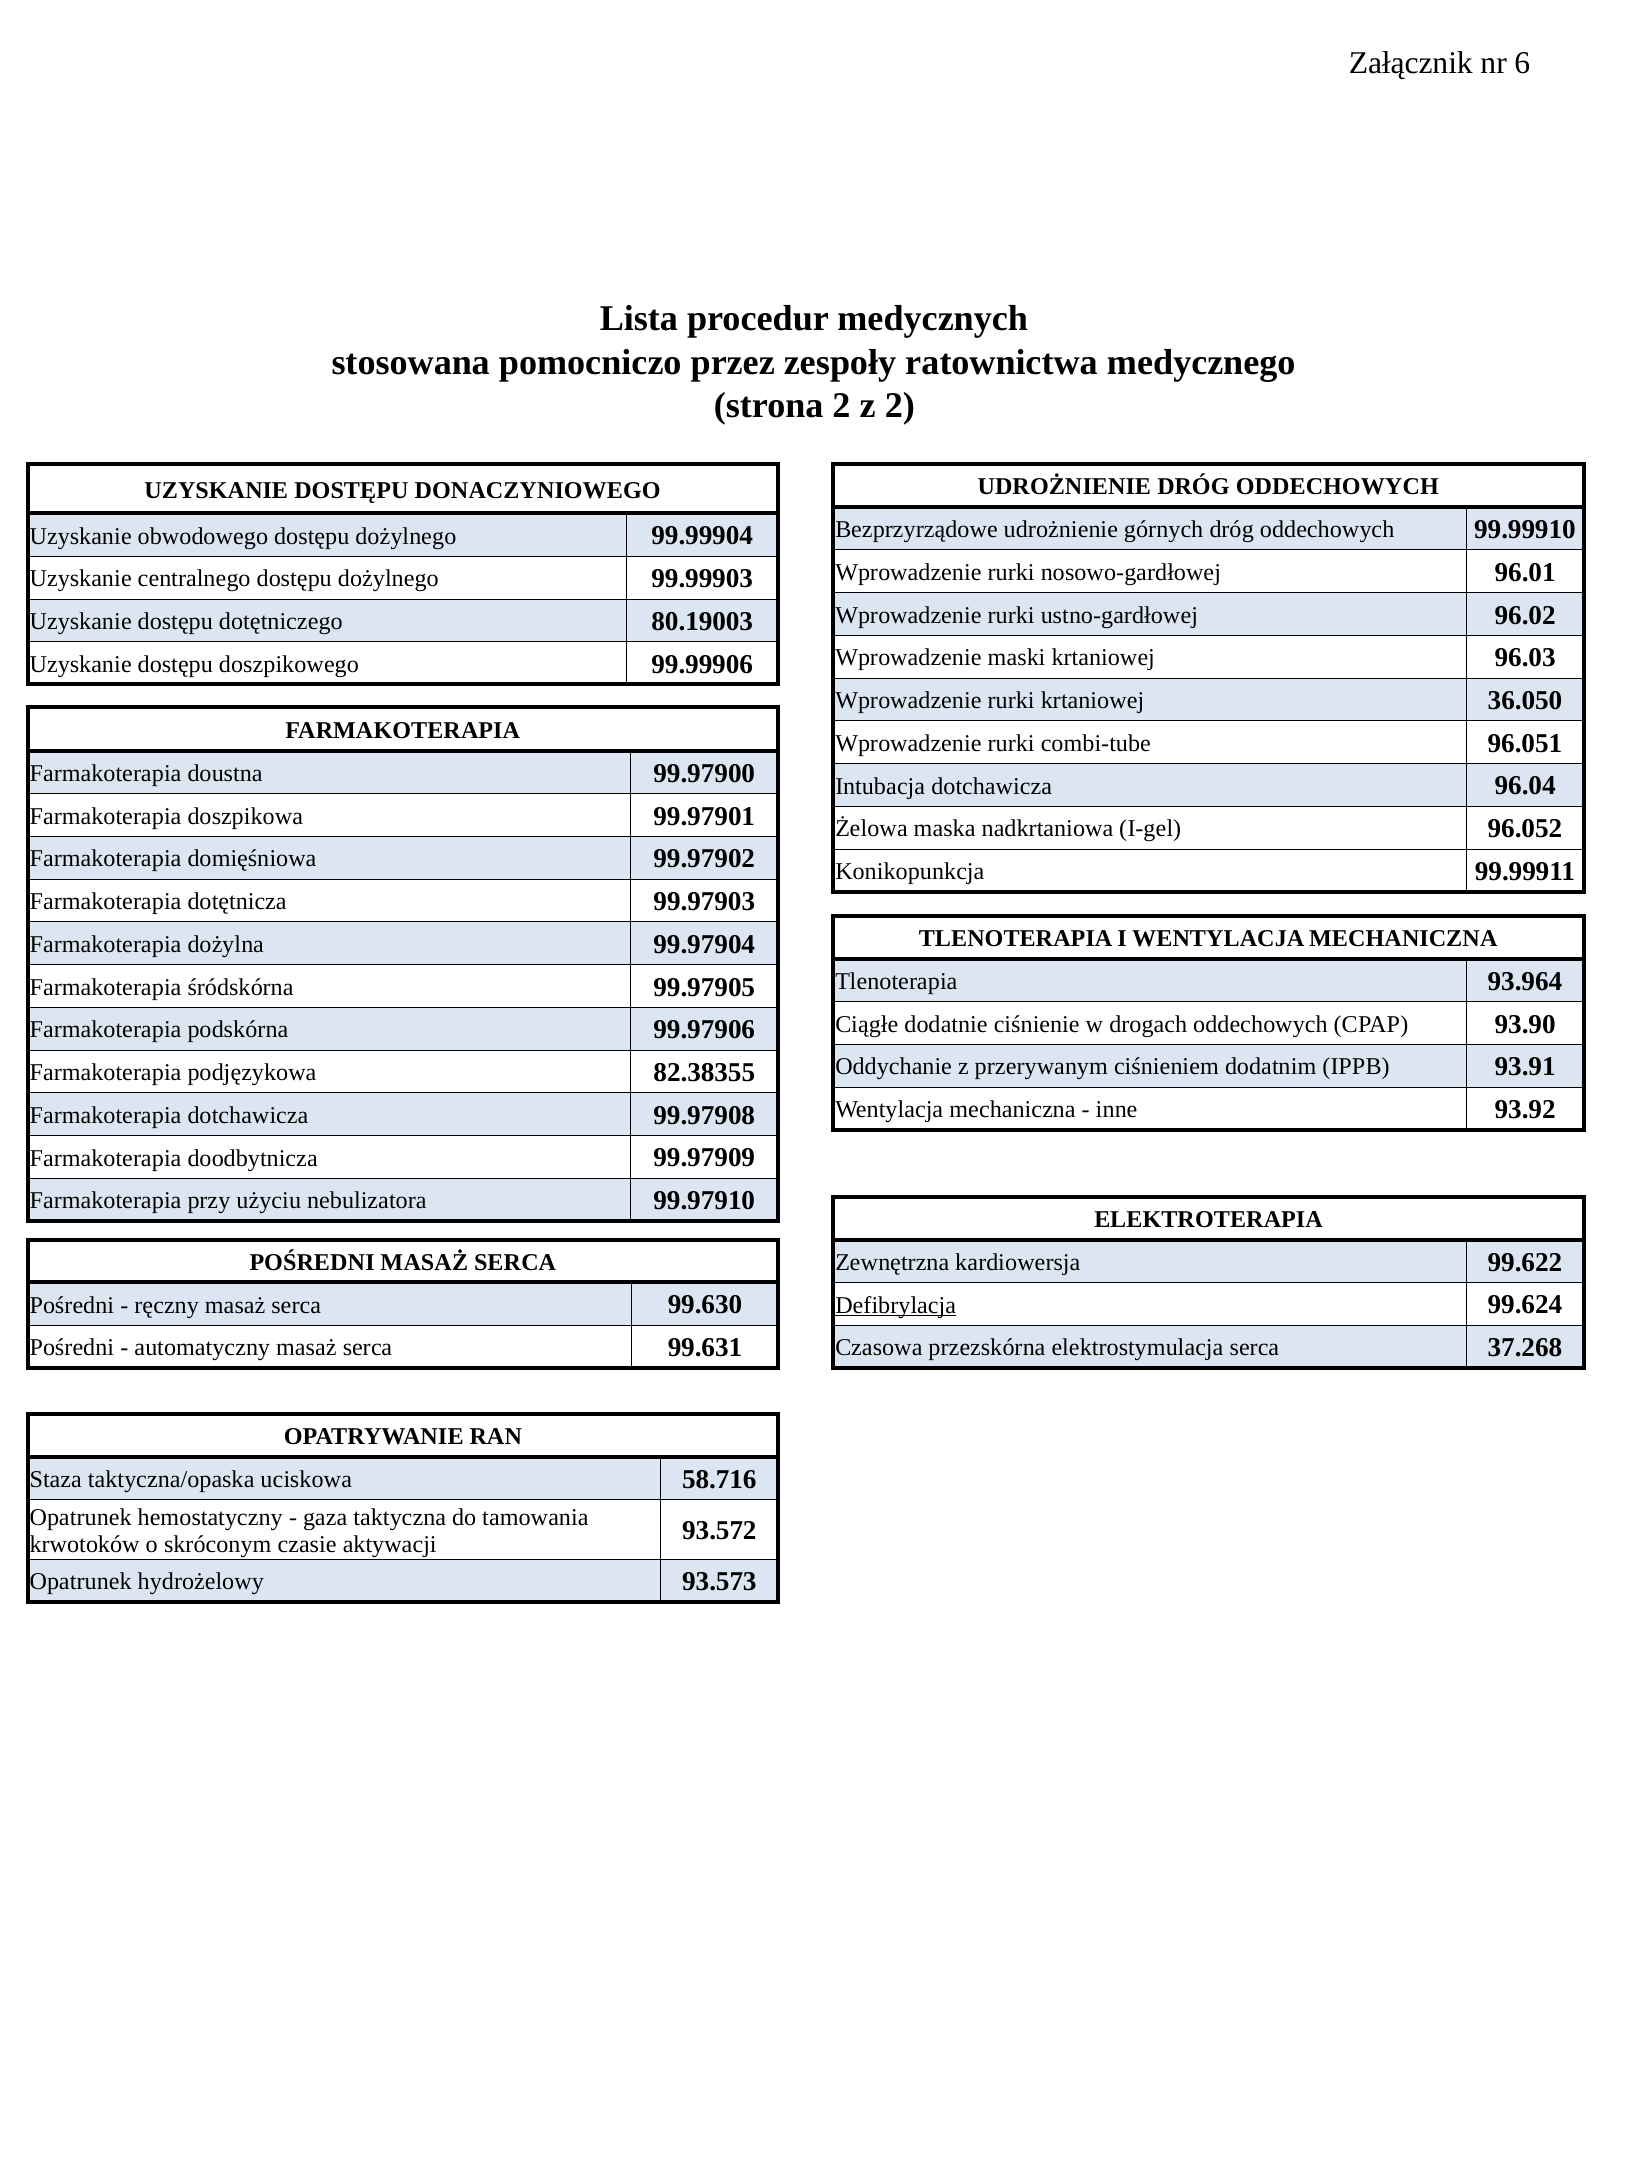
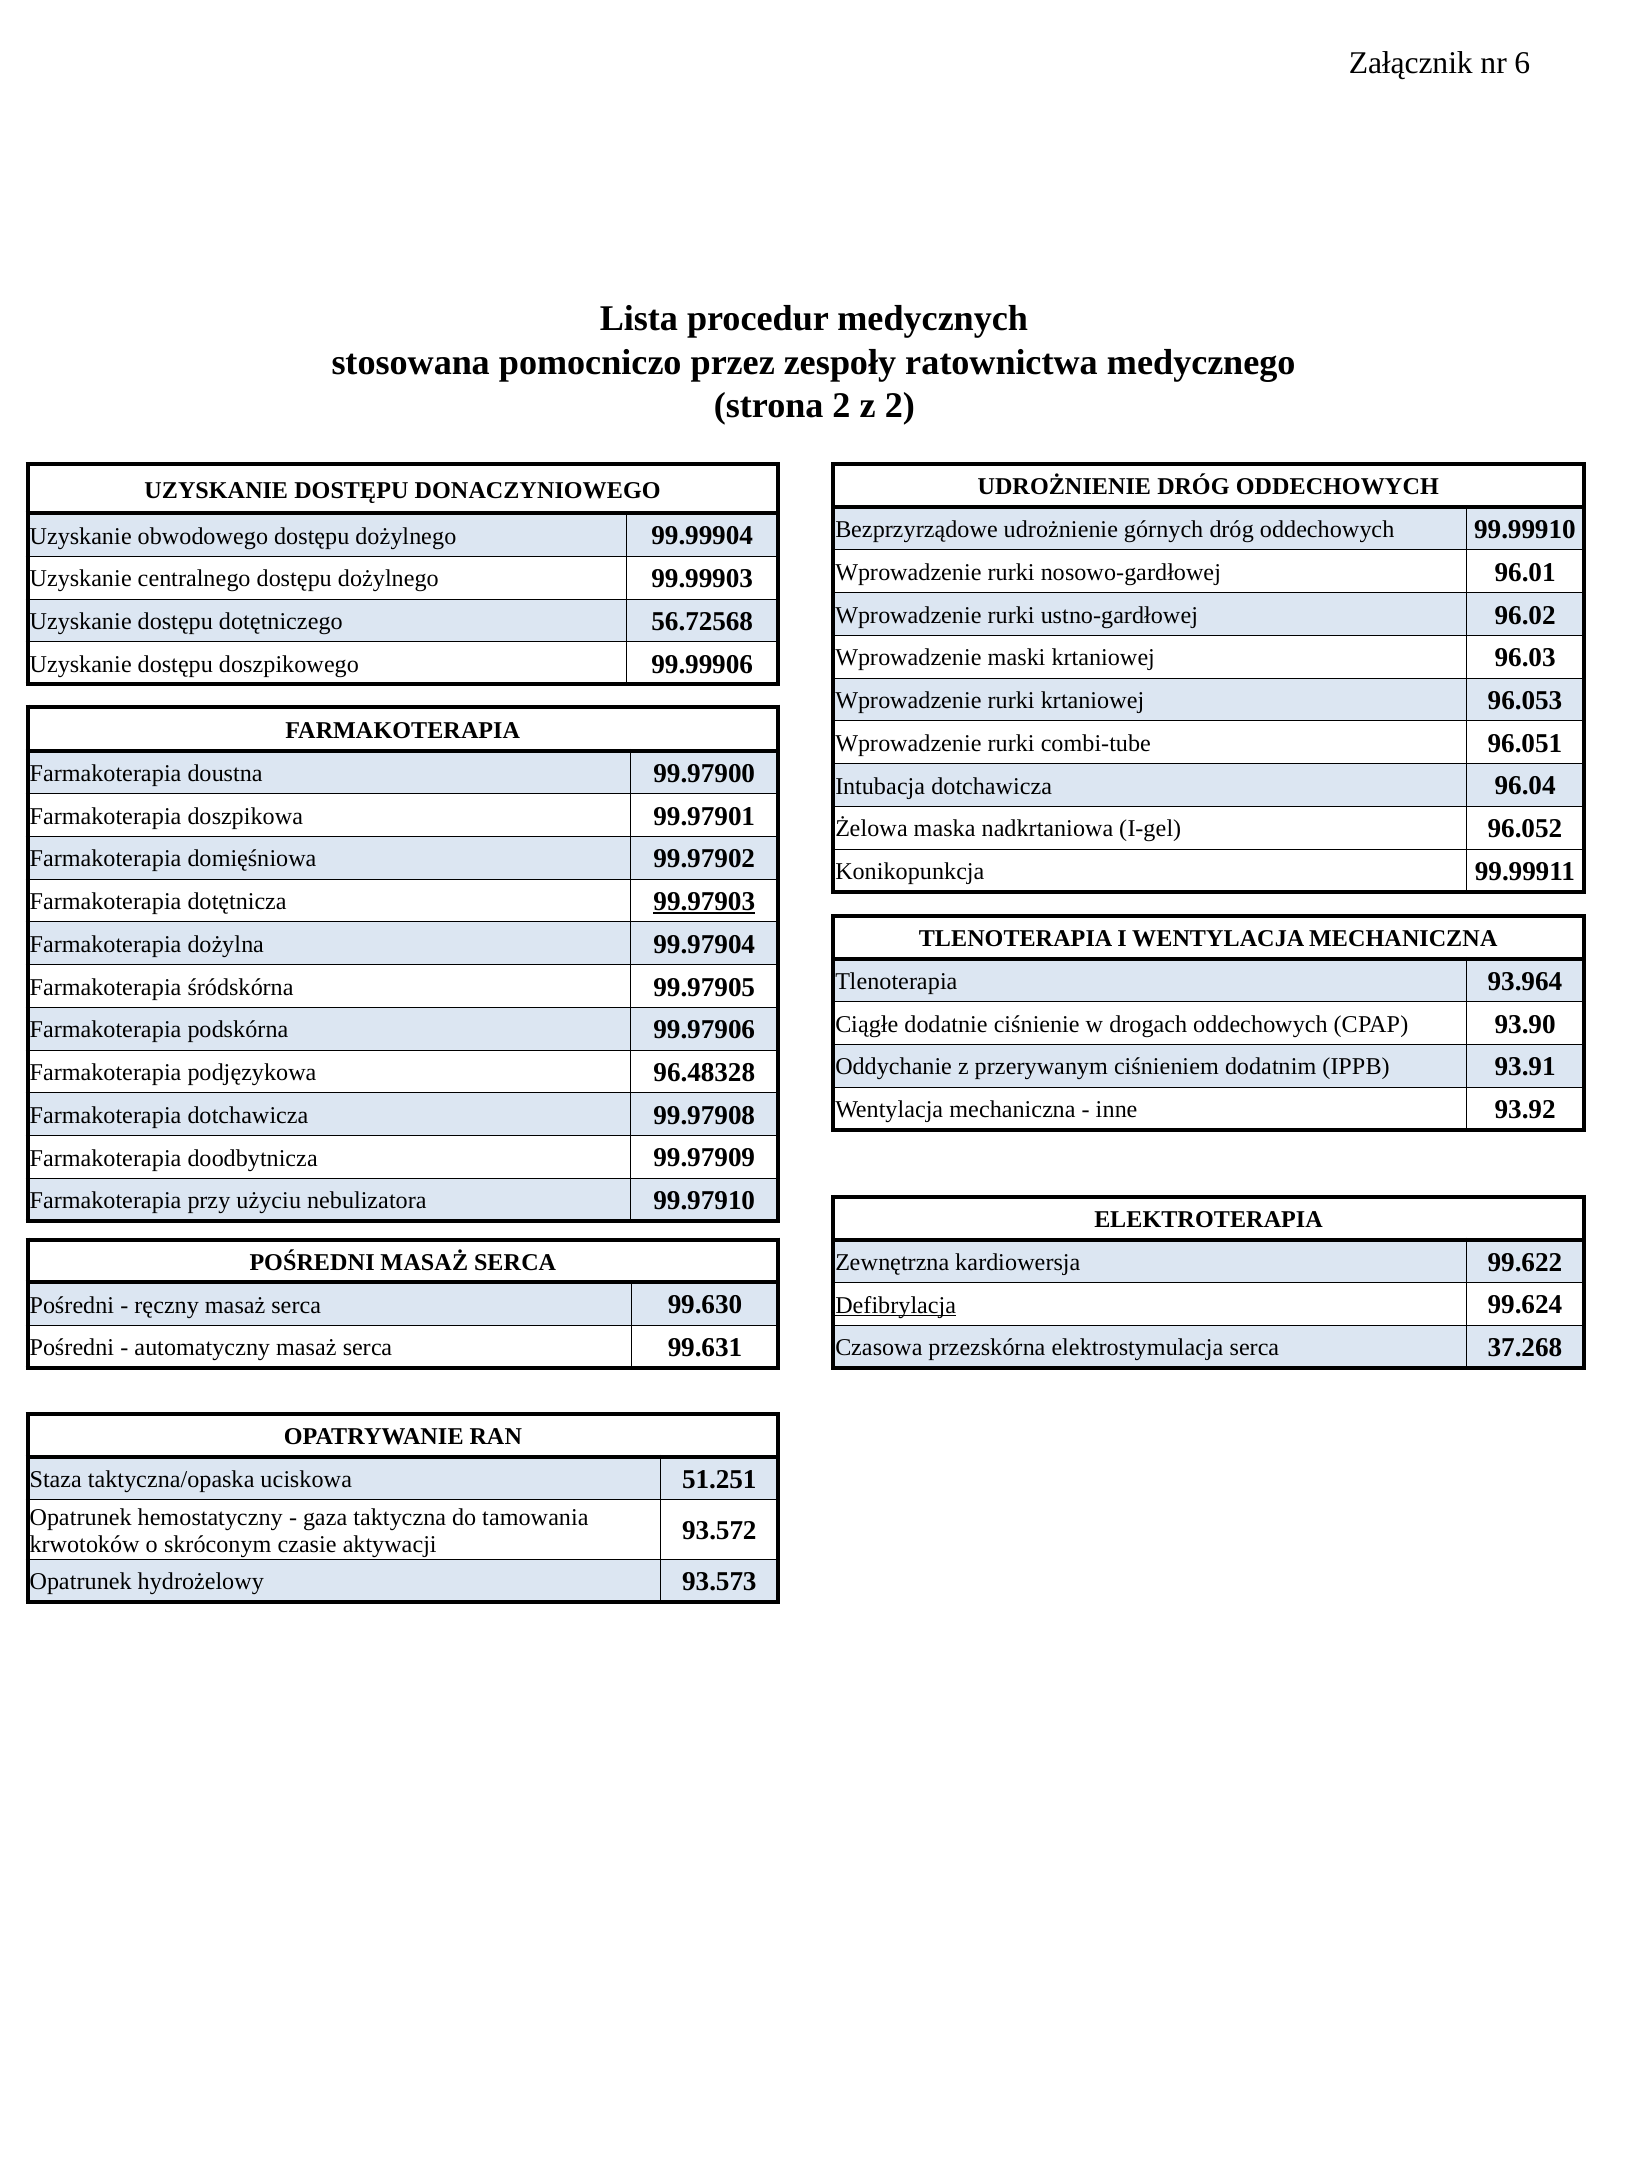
80.19003: 80.19003 -> 56.72568
36.050: 36.050 -> 96.053
99.97903 underline: none -> present
82.38355: 82.38355 -> 96.48328
58.716: 58.716 -> 51.251
